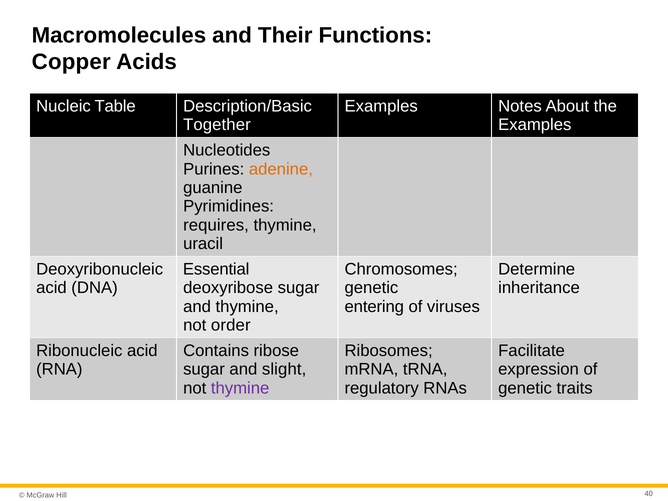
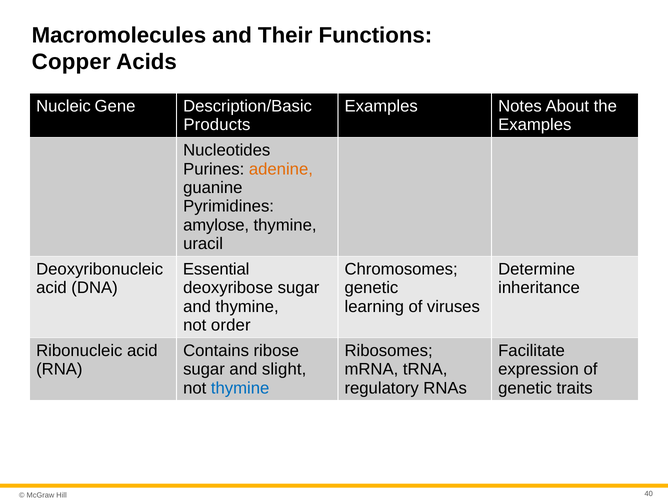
Table: Table -> Gene
Together: Together -> Products
requires: requires -> amylose
entering: entering -> learning
thymine at (240, 388) colour: purple -> blue
